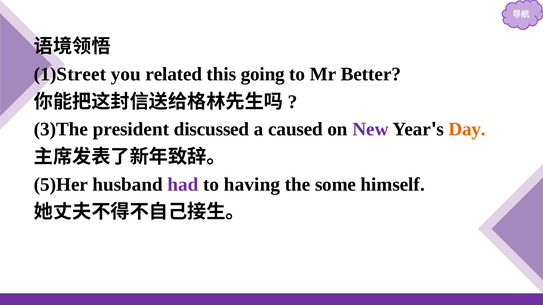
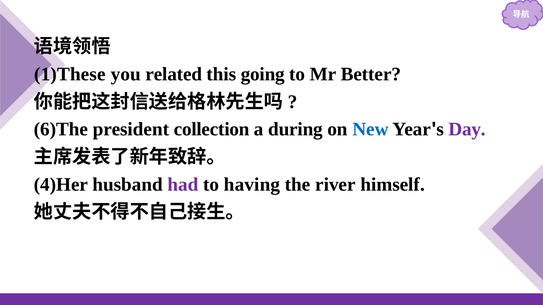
1)Street: 1)Street -> 1)These
3)The: 3)The -> 6)The
discussed: discussed -> collection
caused: caused -> during
New colour: purple -> blue
Day colour: orange -> purple
5)Her: 5)Her -> 4)Her
some: some -> river
